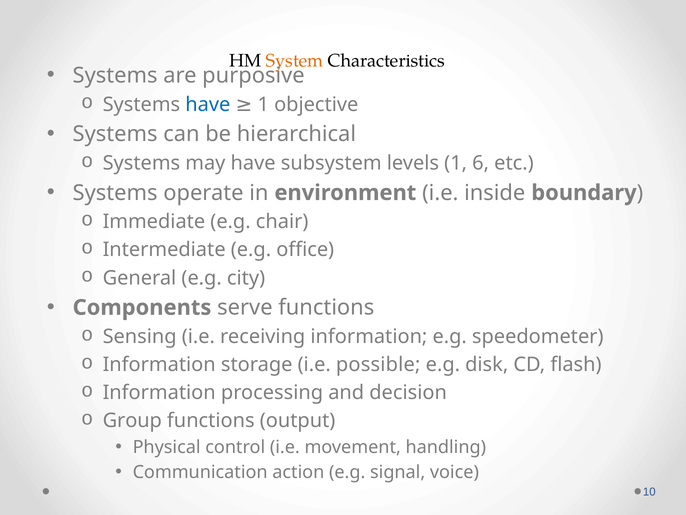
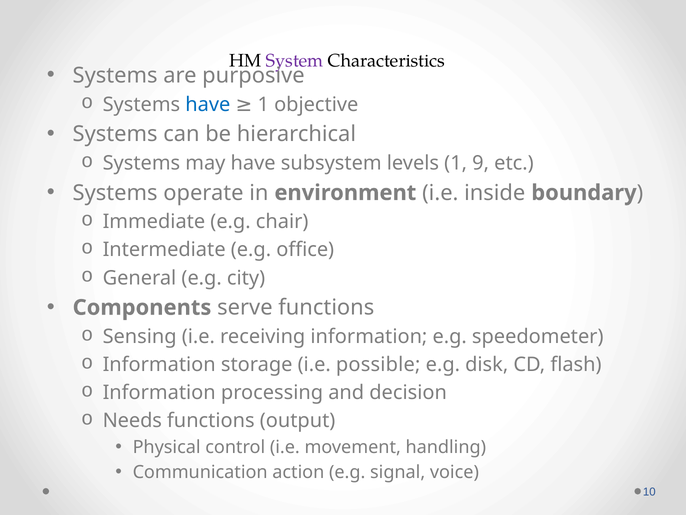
System colour: orange -> purple
6: 6 -> 9
Group: Group -> Needs
